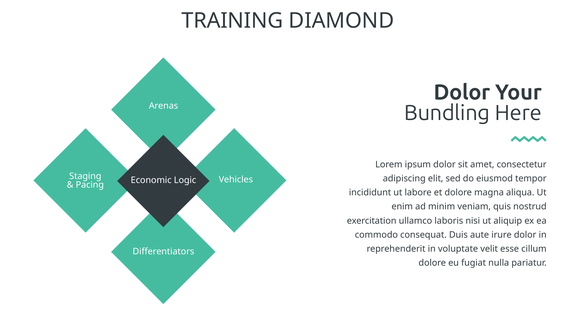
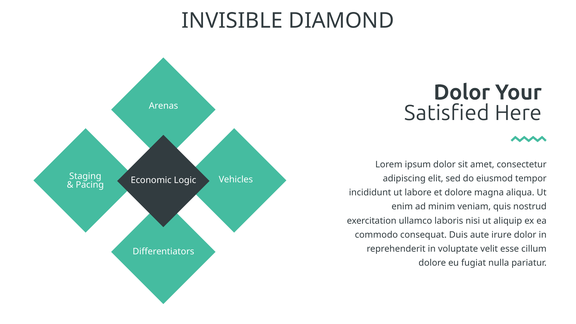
TRAINING: TRAINING -> INVISIBLE
Bundling: Bundling -> Satisfied
